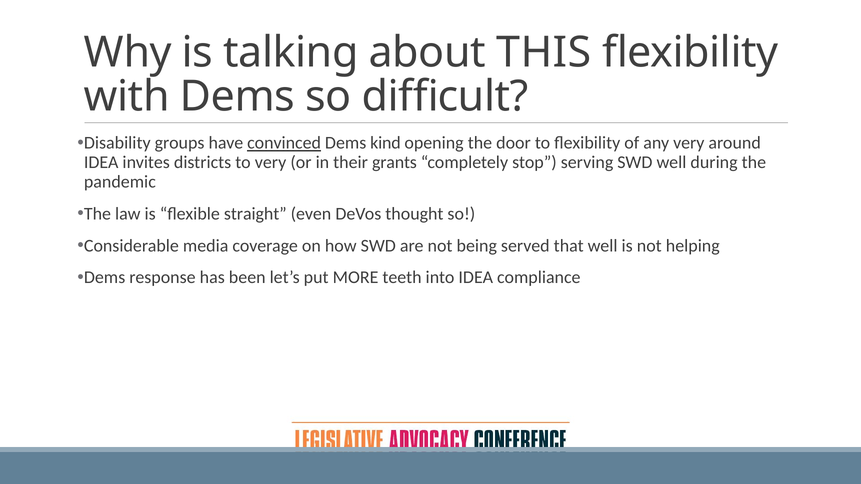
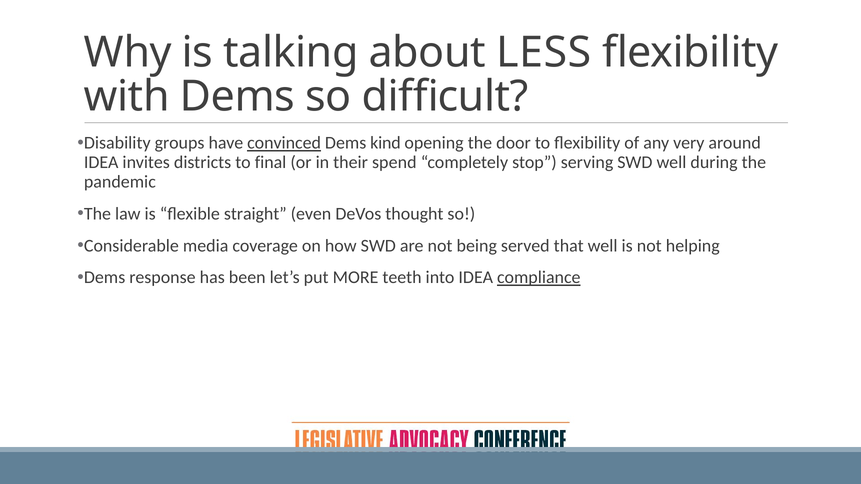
THIS: THIS -> LESS
to very: very -> final
grants: grants -> spend
compliance underline: none -> present
